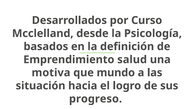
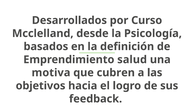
mundo: mundo -> cubren
situación: situación -> objetivos
progreso: progreso -> feedback
